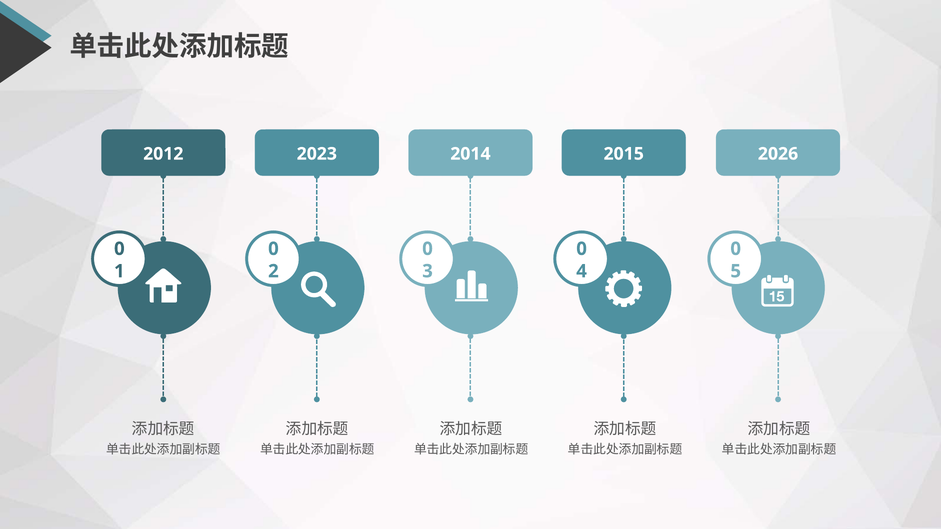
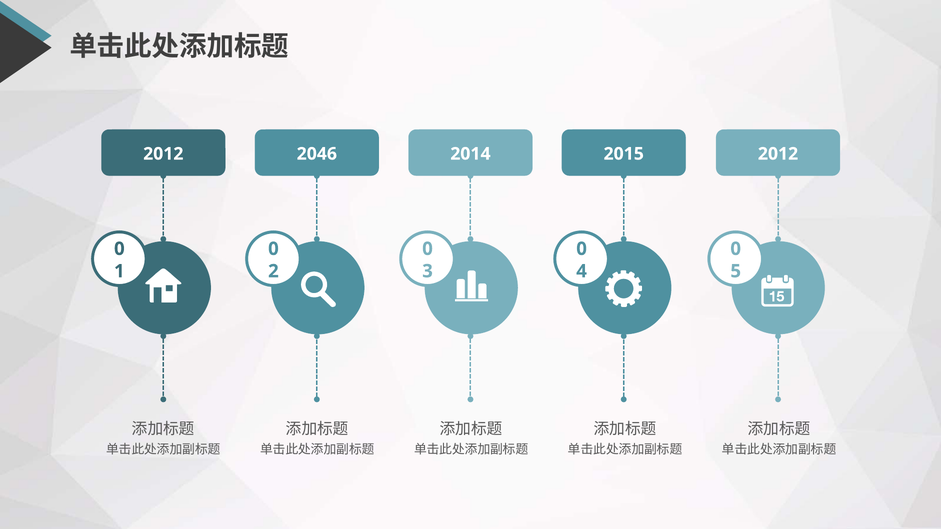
2023: 2023 -> 2046
2015 2026: 2026 -> 2012
